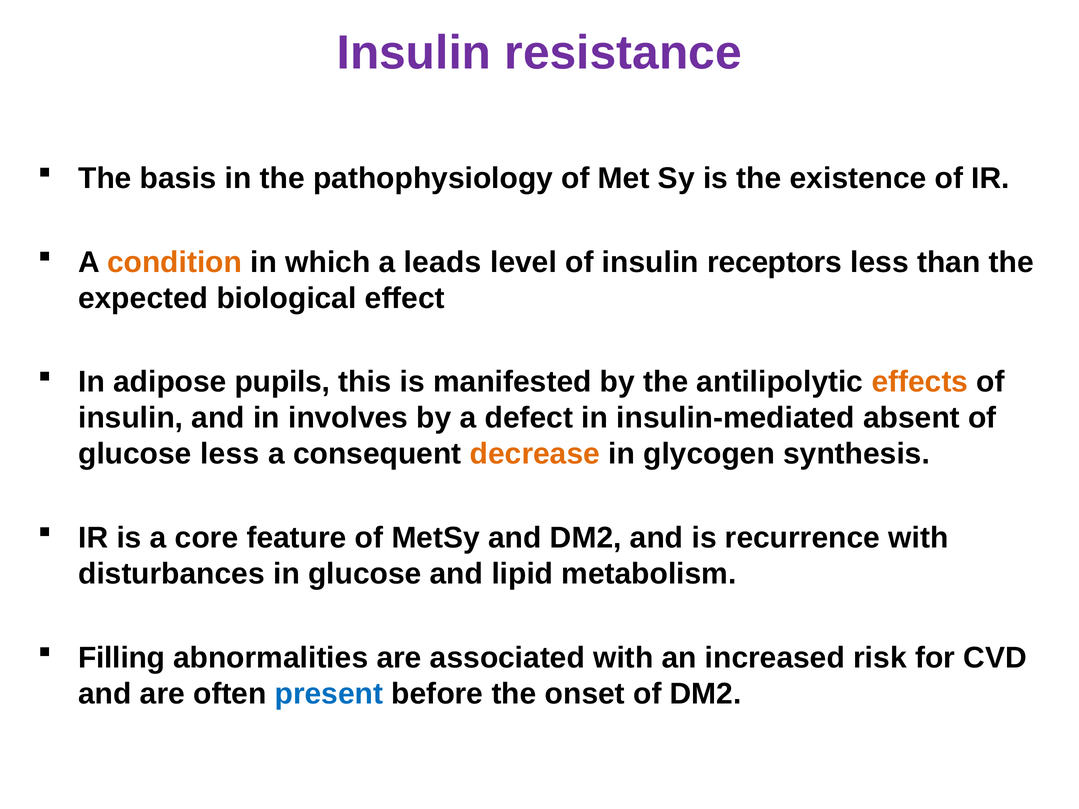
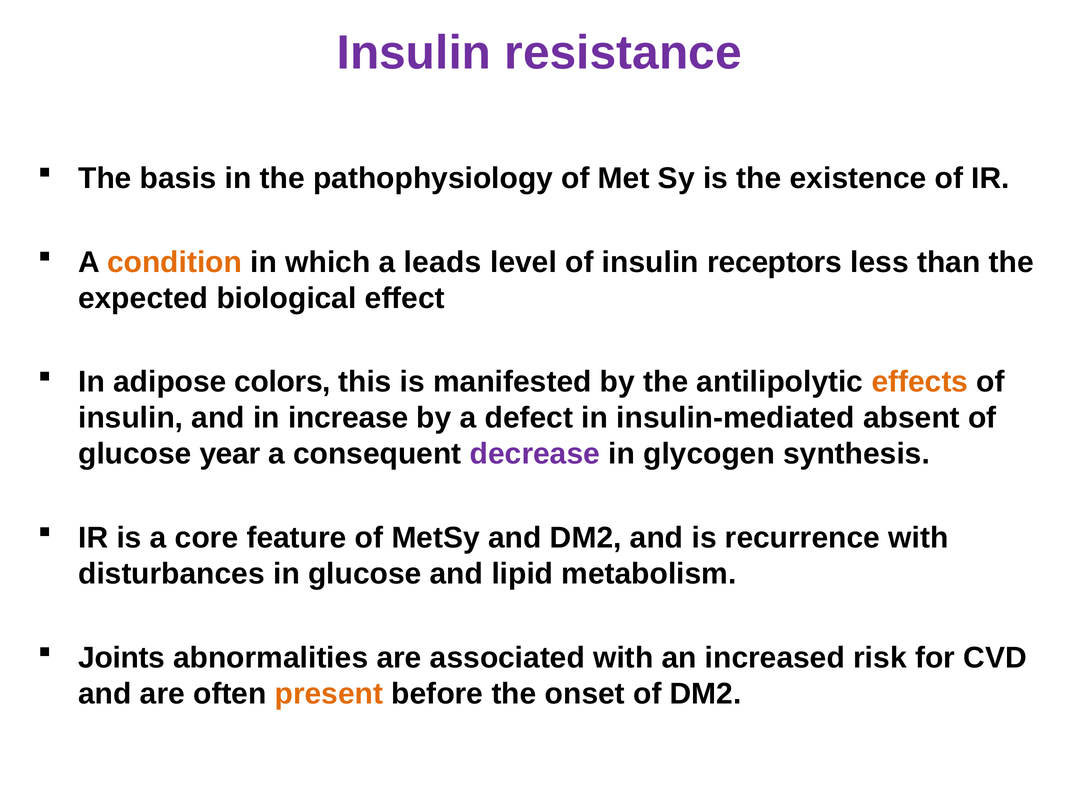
pupils: pupils -> colors
involves: involves -> increase
glucose less: less -> year
decrease colour: orange -> purple
Filling: Filling -> Joints
present colour: blue -> orange
